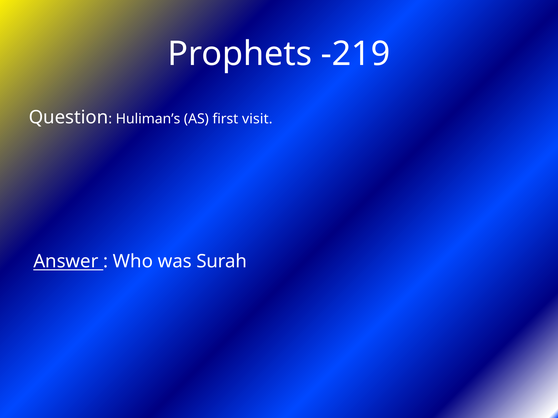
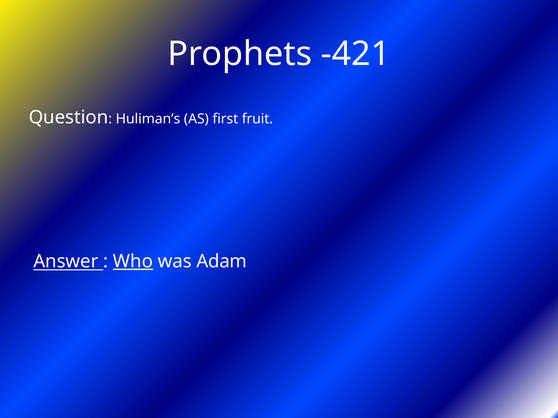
-219: -219 -> -421
visit: visit -> fruit
Who underline: none -> present
Surah: Surah -> Adam
